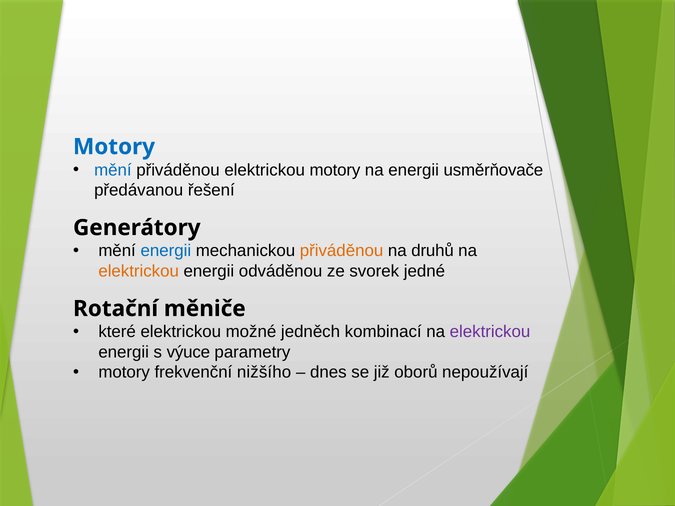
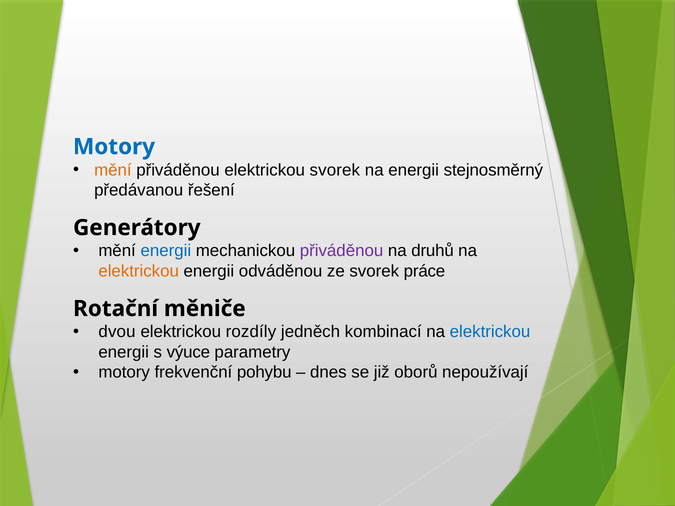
mění at (113, 170) colour: blue -> orange
elektrickou motory: motory -> svorek
usměrňovače: usměrňovače -> stejnosměrný
přiváděnou at (342, 251) colour: orange -> purple
jedné: jedné -> práce
které: které -> dvou
možné: možné -> rozdíly
elektrickou at (490, 332) colour: purple -> blue
nižšího: nižšího -> pohybu
